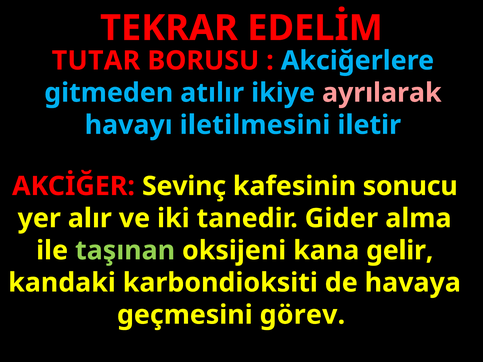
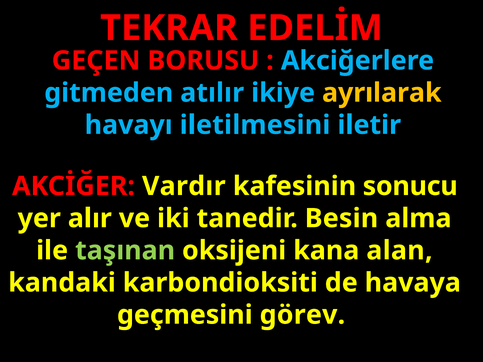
TUTAR: TUTAR -> GEÇEN
ayrılarak colour: pink -> yellow
Sevinç: Sevinç -> Vardır
Gider: Gider -> Besin
gelir: gelir -> alan
